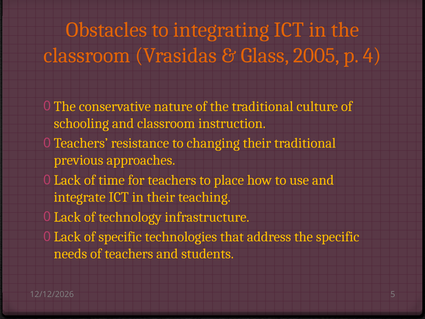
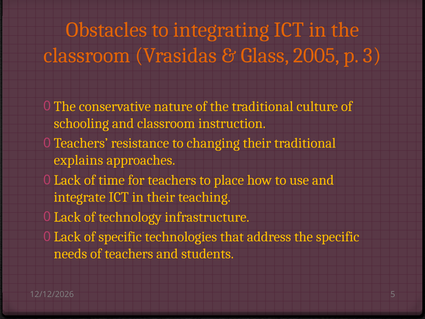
4: 4 -> 3
previous: previous -> explains
